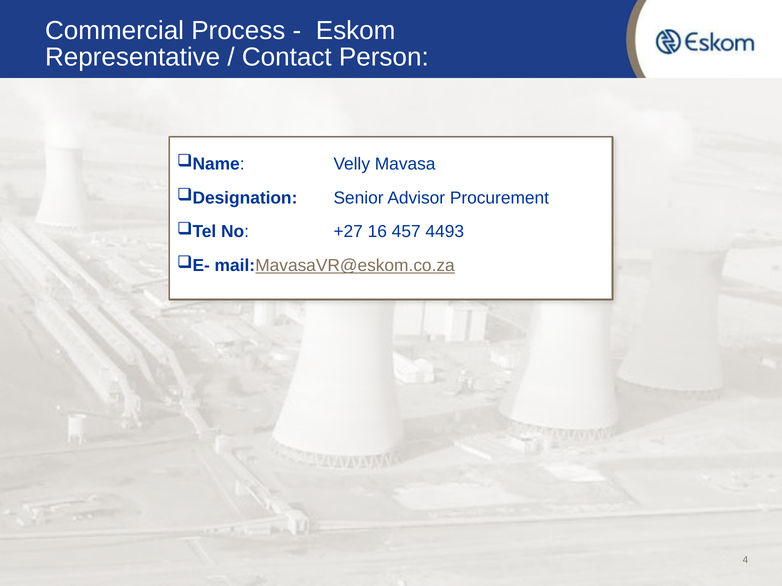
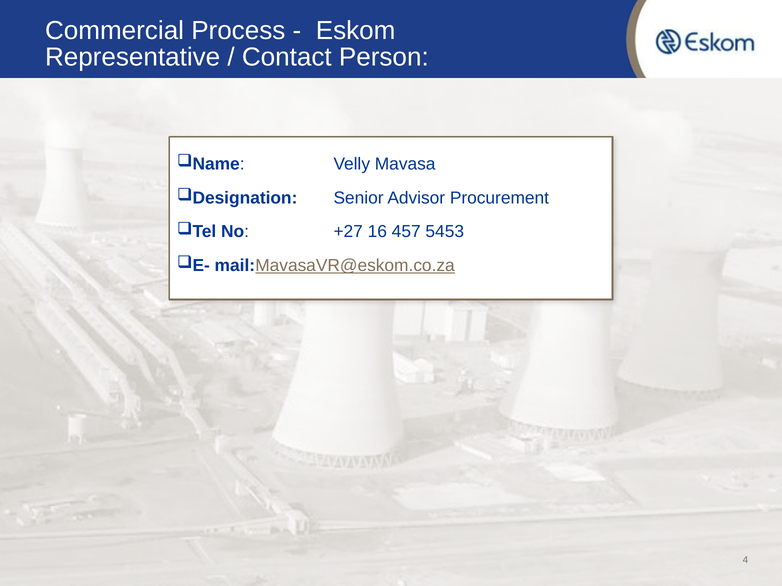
4493: 4493 -> 5453
